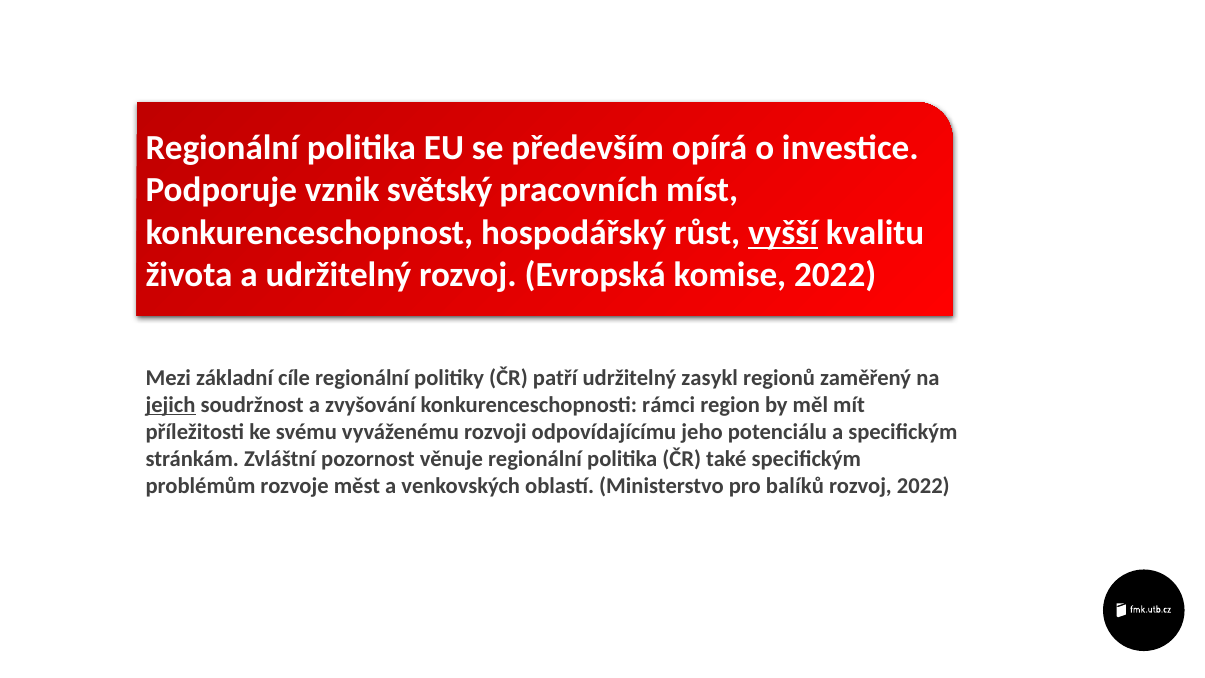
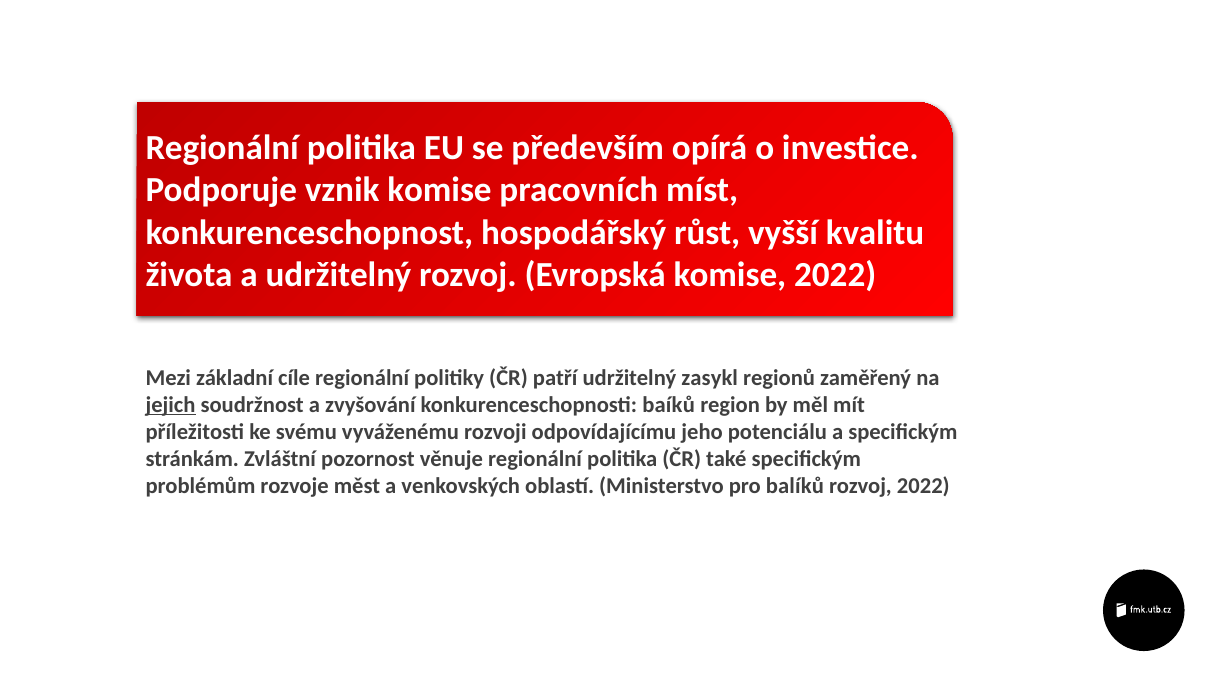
vznik světský: světský -> komise
vyšší underline: present -> none
rámci: rámci -> baíků
